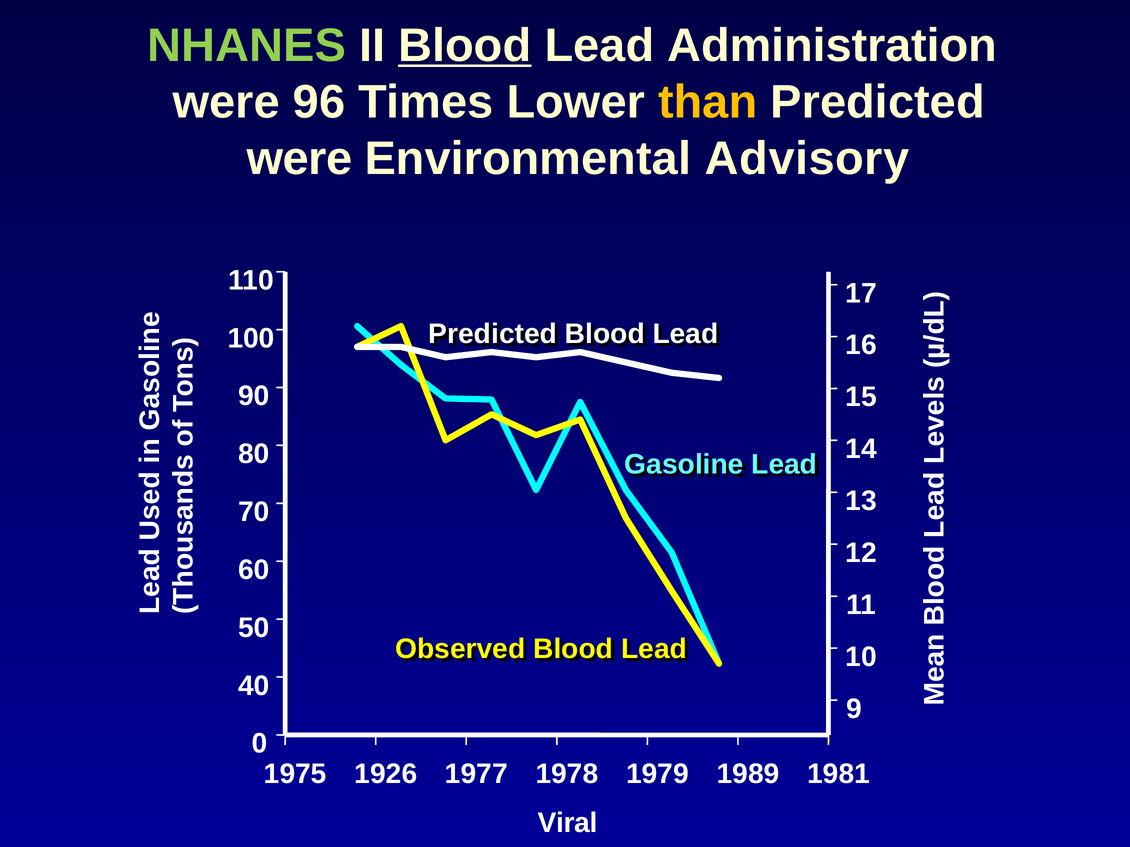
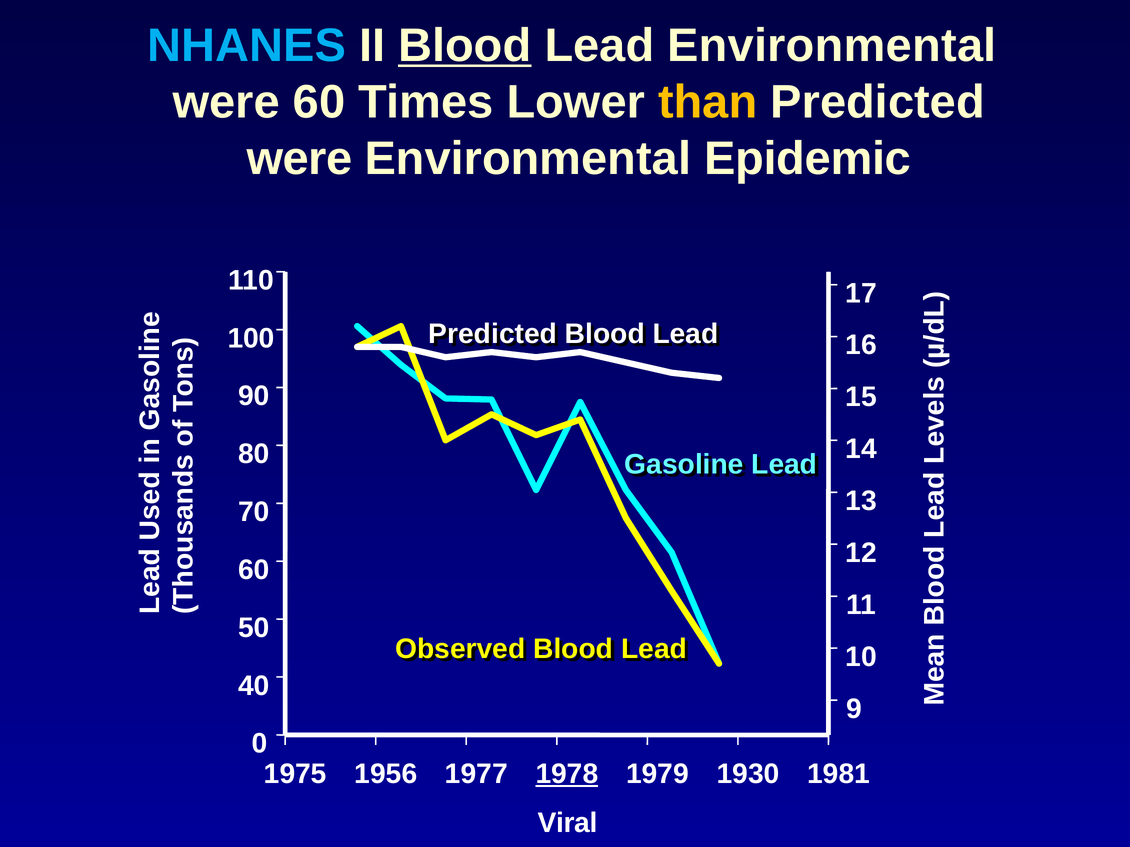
NHANES colour: light green -> light blue
Lead Administration: Administration -> Environmental
were 96: 96 -> 60
Advisory: Advisory -> Epidemic
1926: 1926 -> 1956
1978 underline: none -> present
1989: 1989 -> 1930
